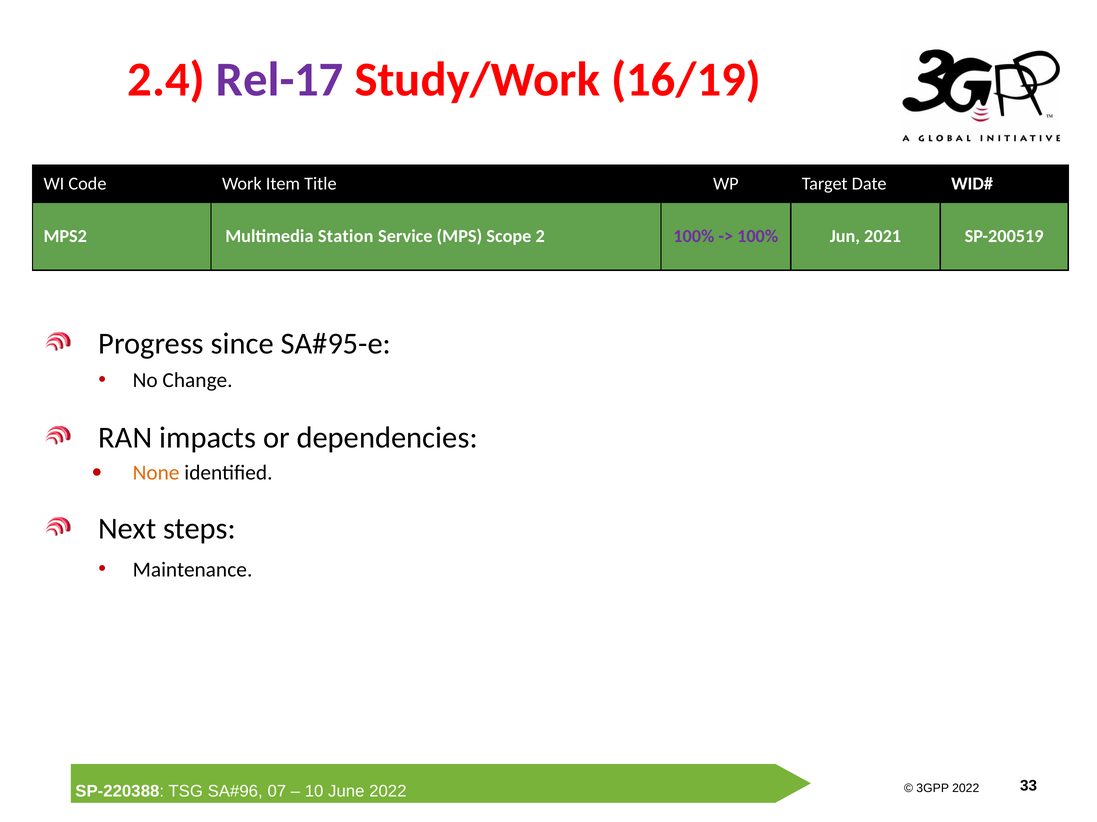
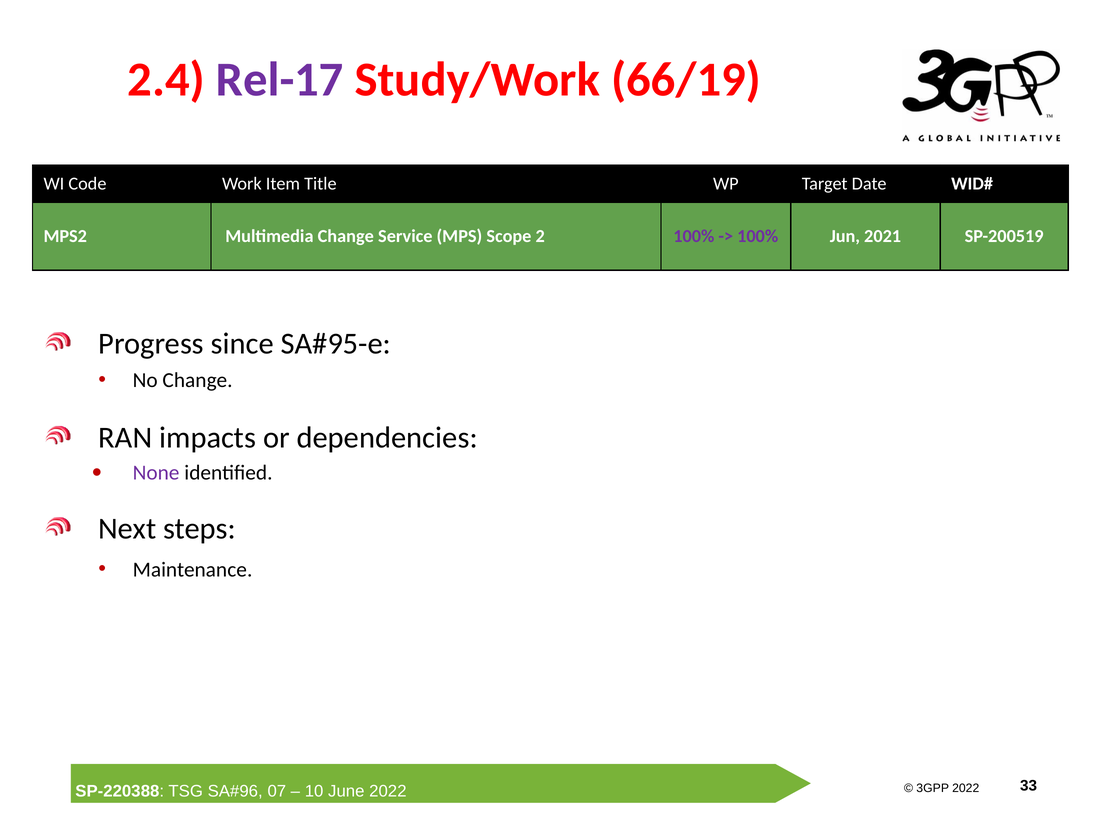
16/19: 16/19 -> 66/19
Multimedia Station: Station -> Change
None colour: orange -> purple
